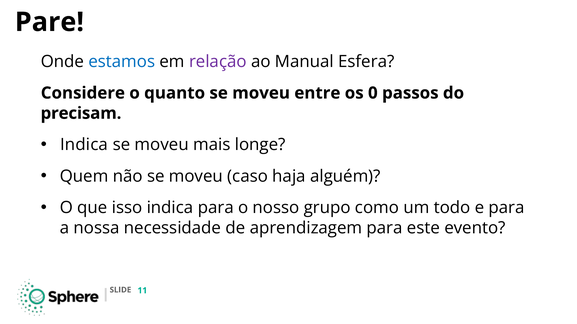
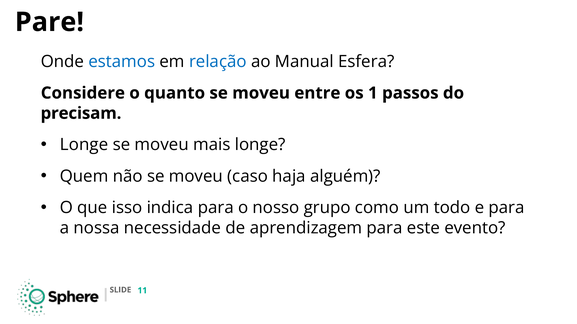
relação colour: purple -> blue
0: 0 -> 1
Indica at (84, 145): Indica -> Longe
